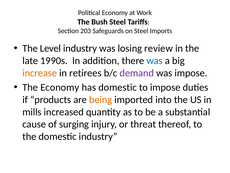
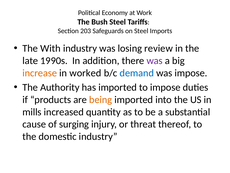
Level: Level -> With
was at (155, 61) colour: blue -> purple
retirees: retirees -> worked
demand colour: purple -> blue
The Economy: Economy -> Authority
has domestic: domestic -> imported
